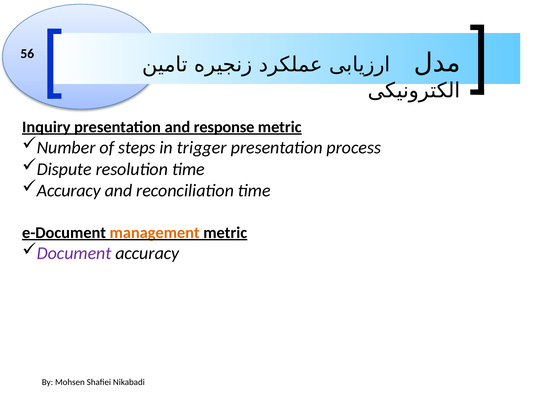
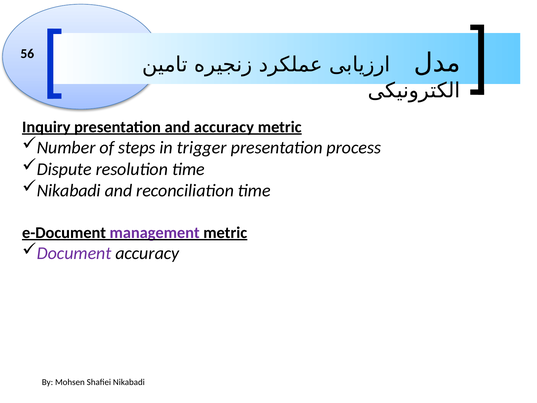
and response: response -> accuracy
Accuracy at (69, 191): Accuracy -> Nikabadi
management colour: orange -> purple
